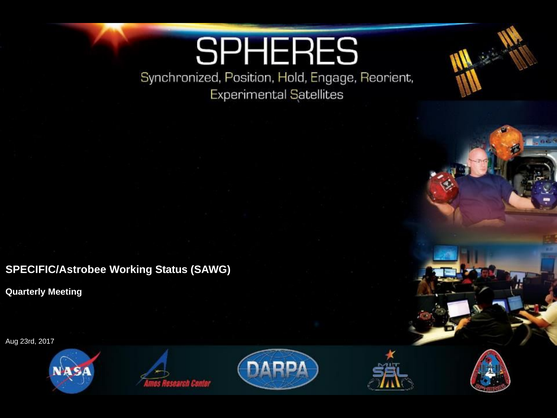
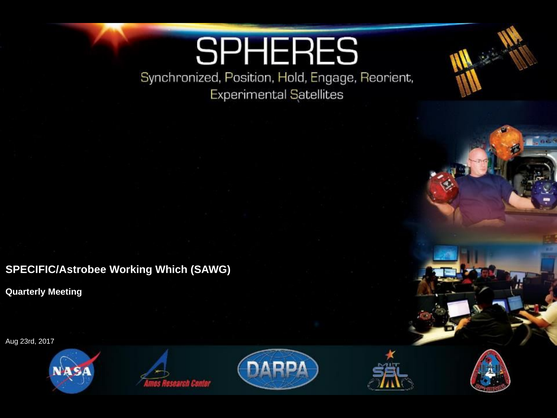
Status: Status -> Which
